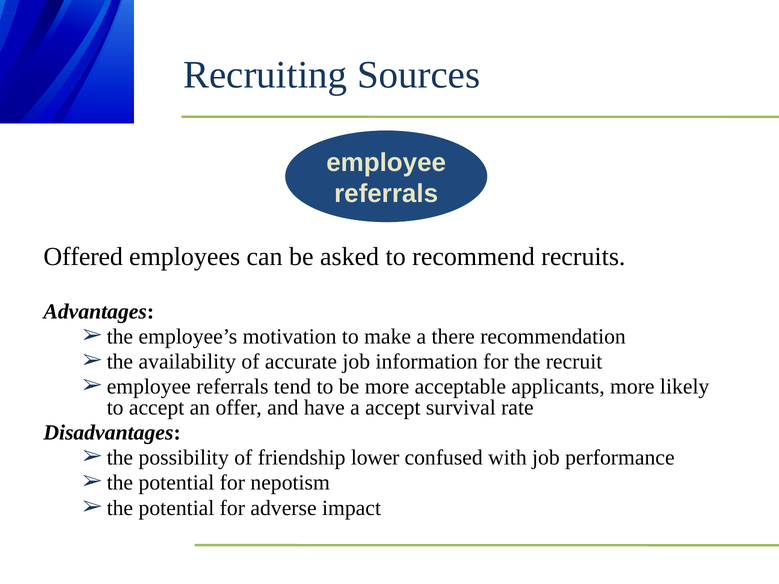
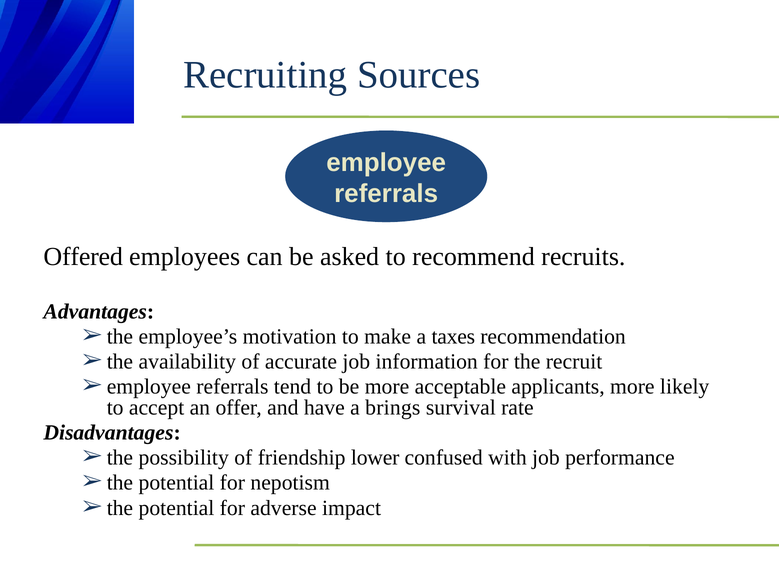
there: there -> taxes
a accept: accept -> brings
